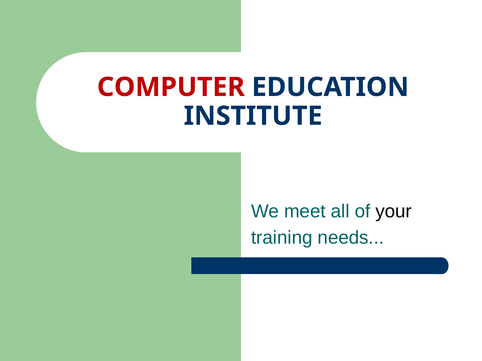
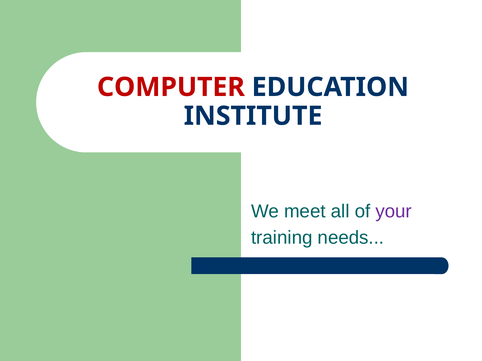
your colour: black -> purple
